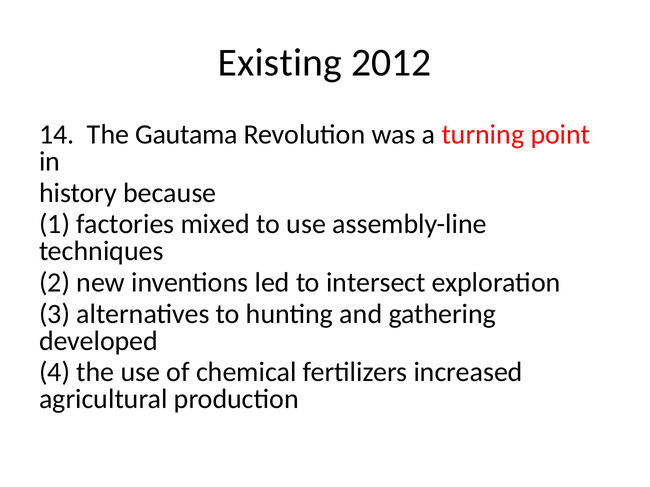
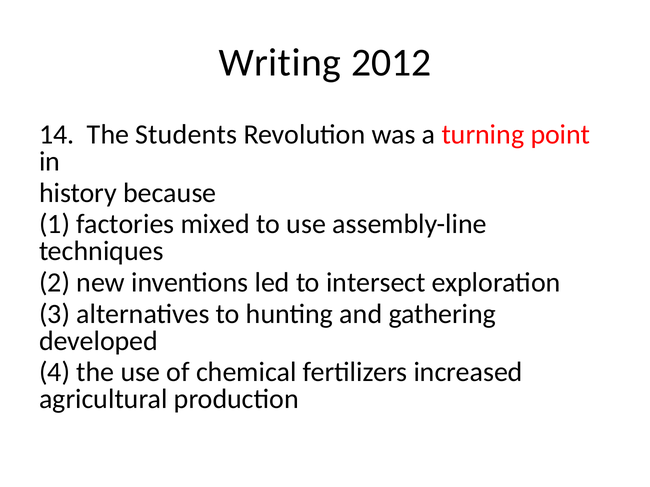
Existing: Existing -> Writing
Gautama: Gautama -> Students
